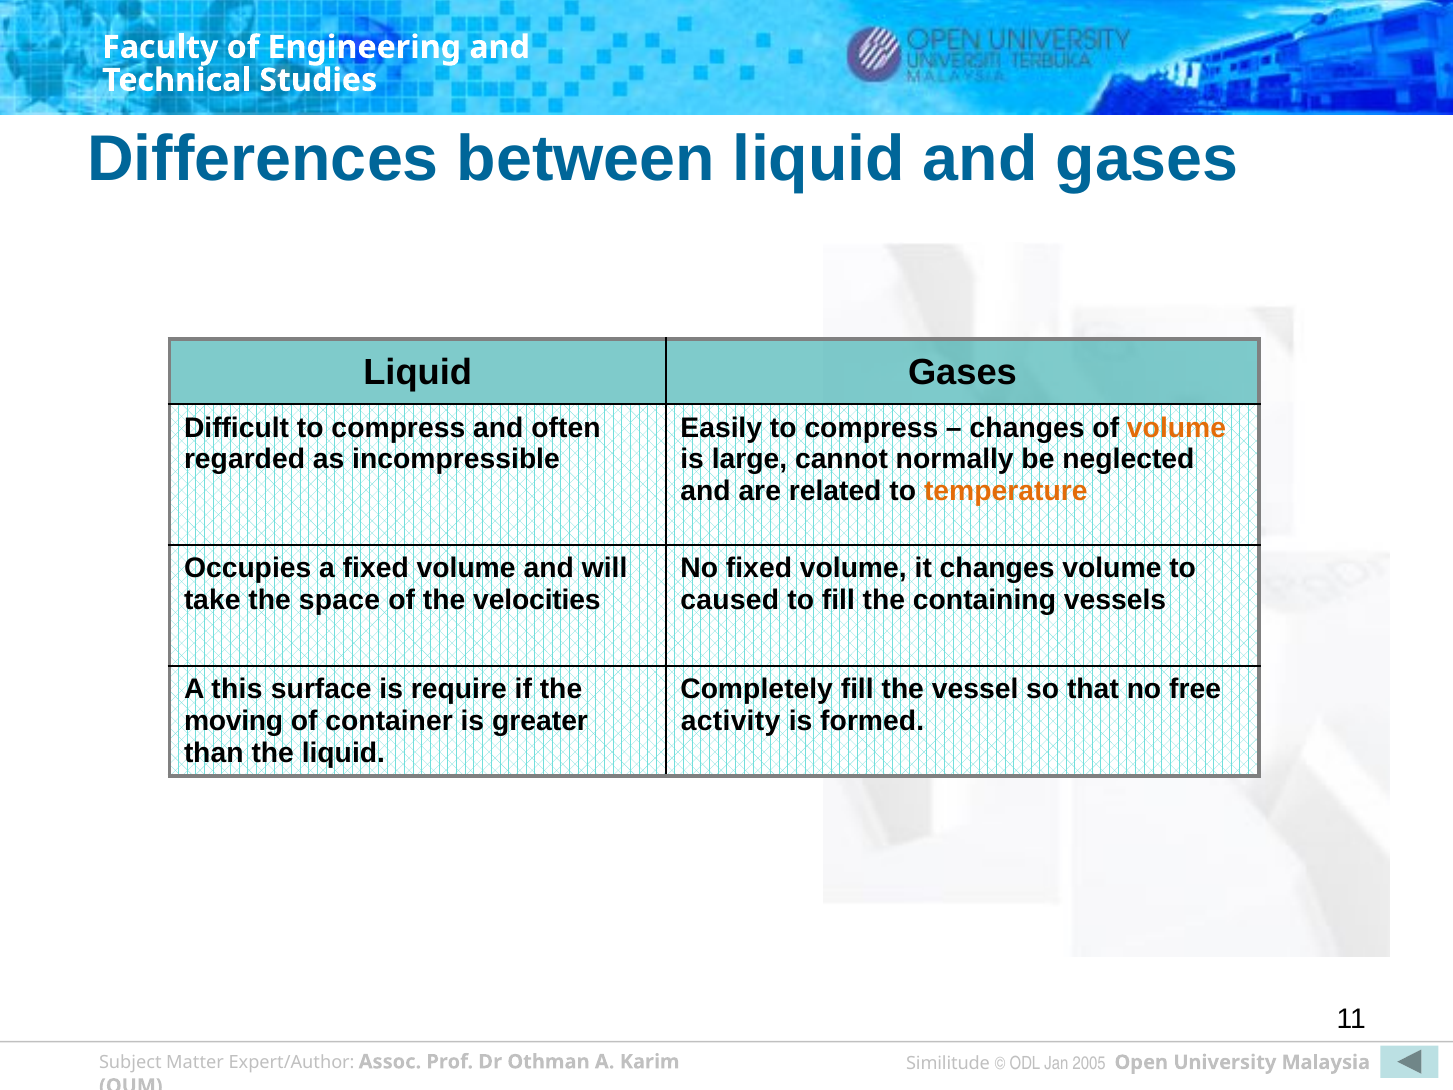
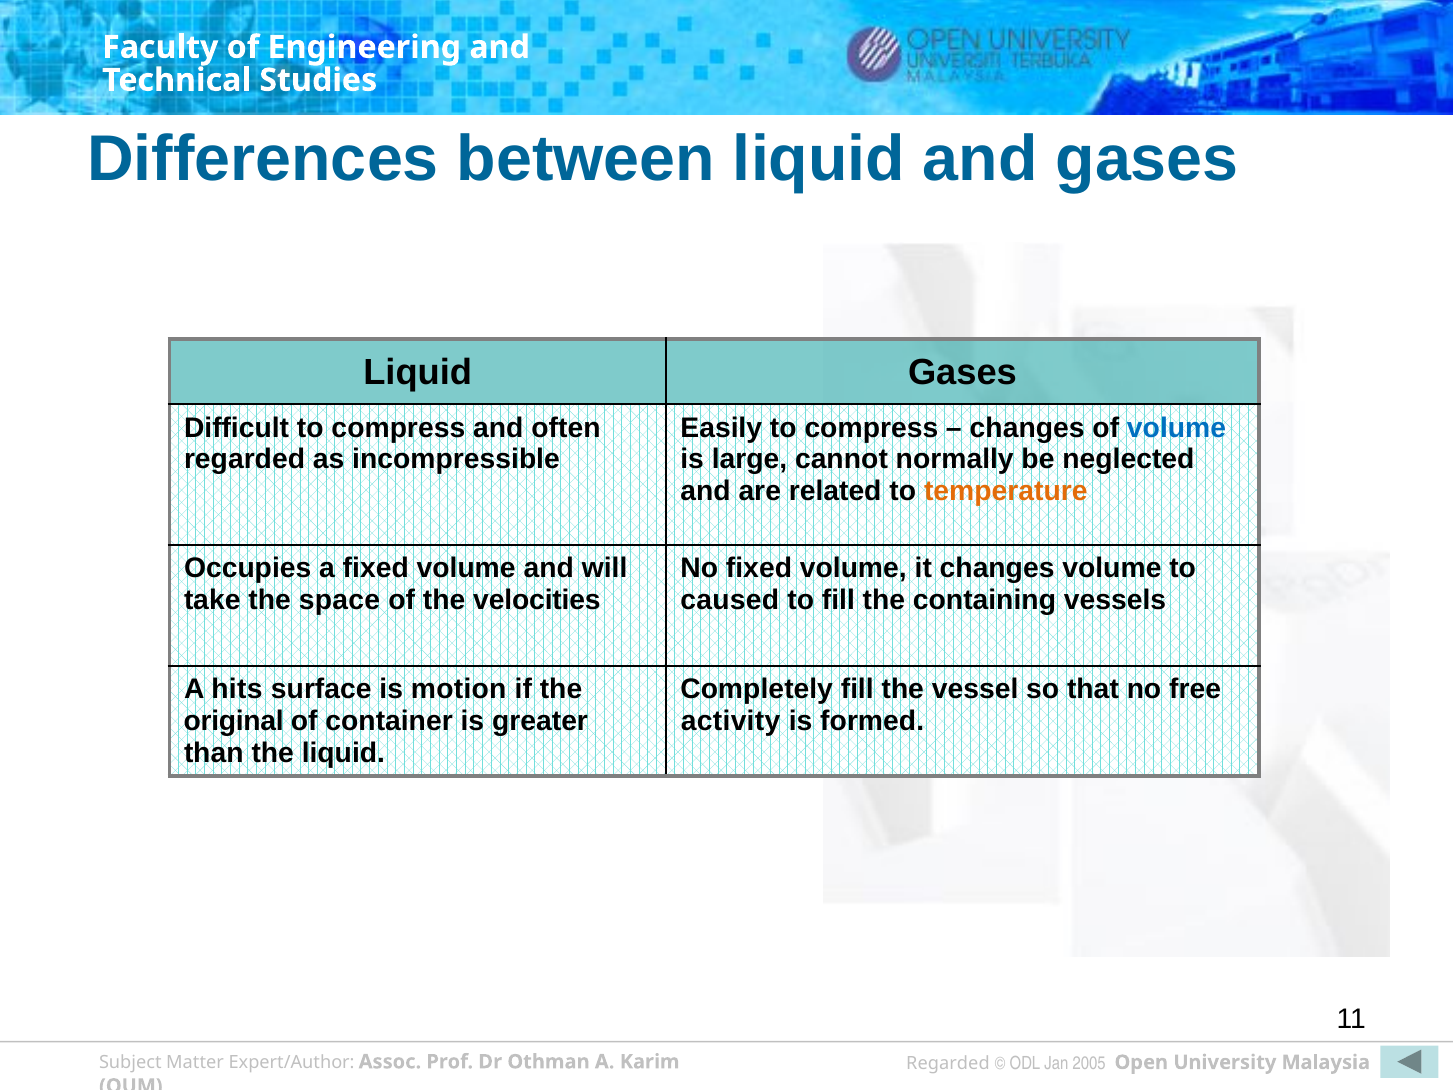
volume at (1177, 428) colour: orange -> blue
this: this -> hits
require: require -> motion
moving: moving -> original
Similitude at (948, 1063): Similitude -> Regarded
